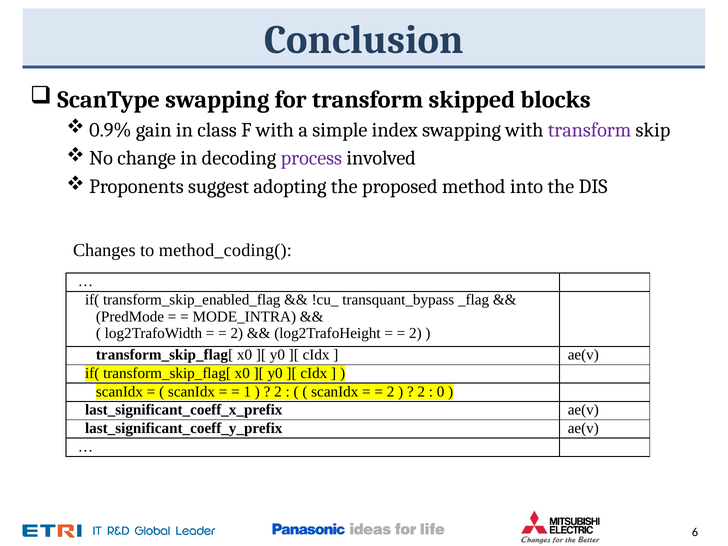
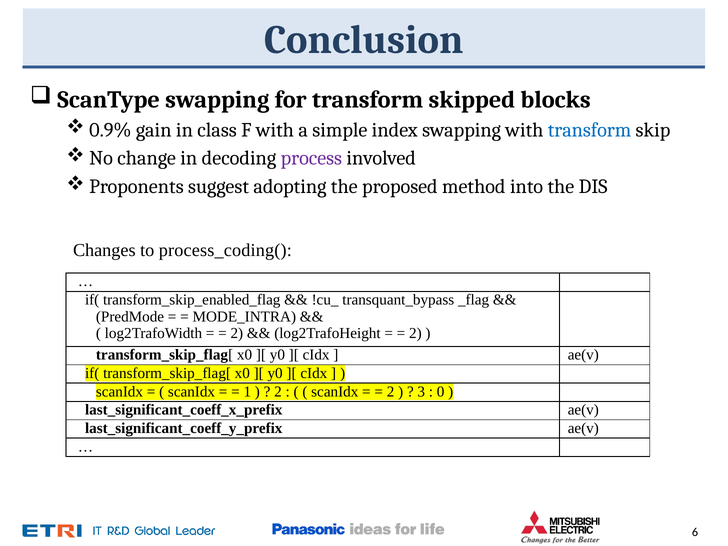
transform at (590, 130) colour: purple -> blue
method_coding(: method_coding( -> process_coding(
2 at (421, 392): 2 -> 3
